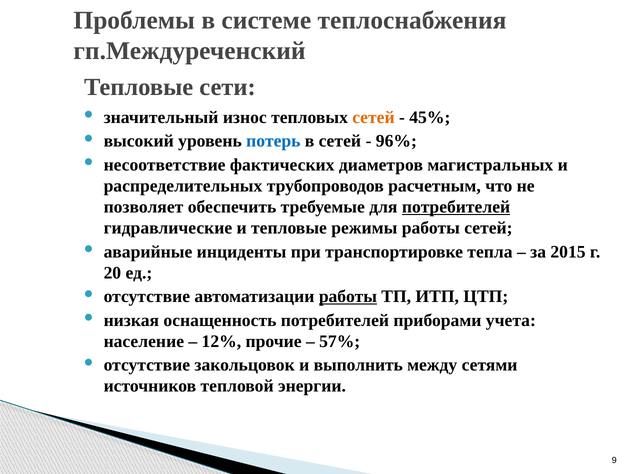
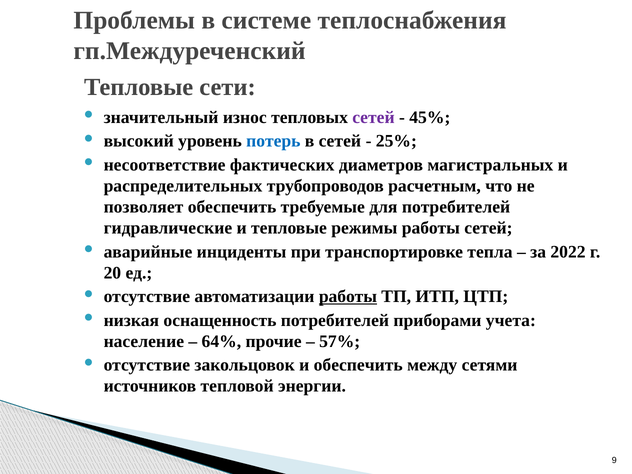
сетей at (373, 117) colour: orange -> purple
96%: 96% -> 25%
потребителей at (456, 207) underline: present -> none
2015: 2015 -> 2022
12%: 12% -> 64%
и выполнить: выполнить -> обеспечить
